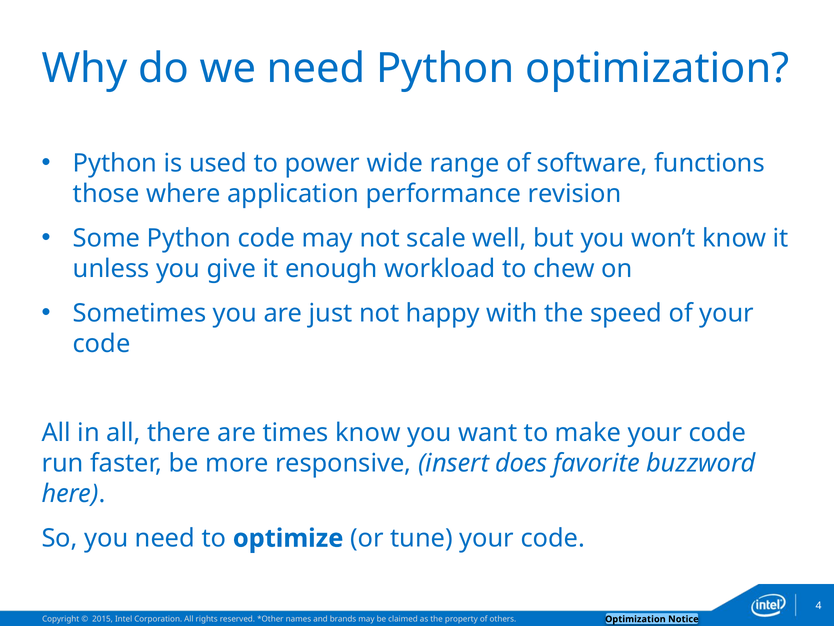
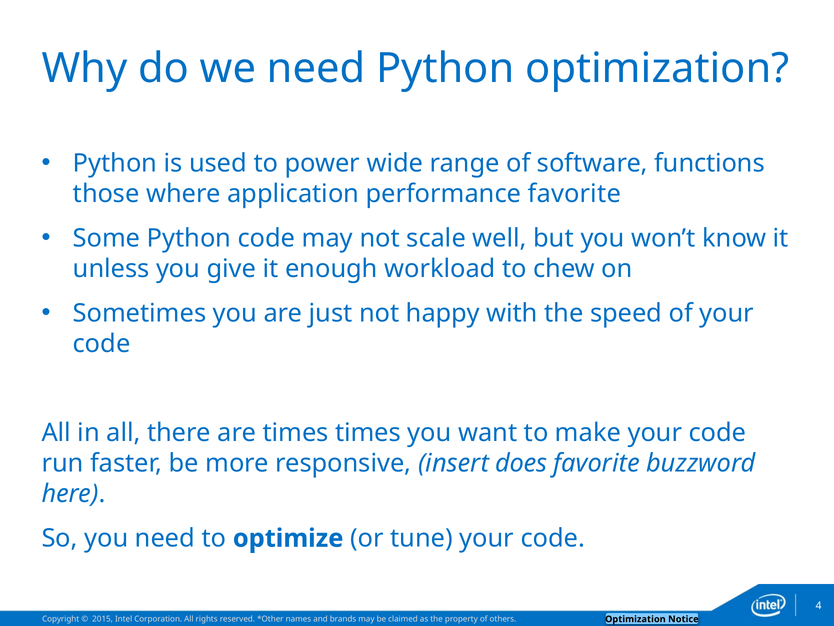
performance revision: revision -> favorite
times know: know -> times
